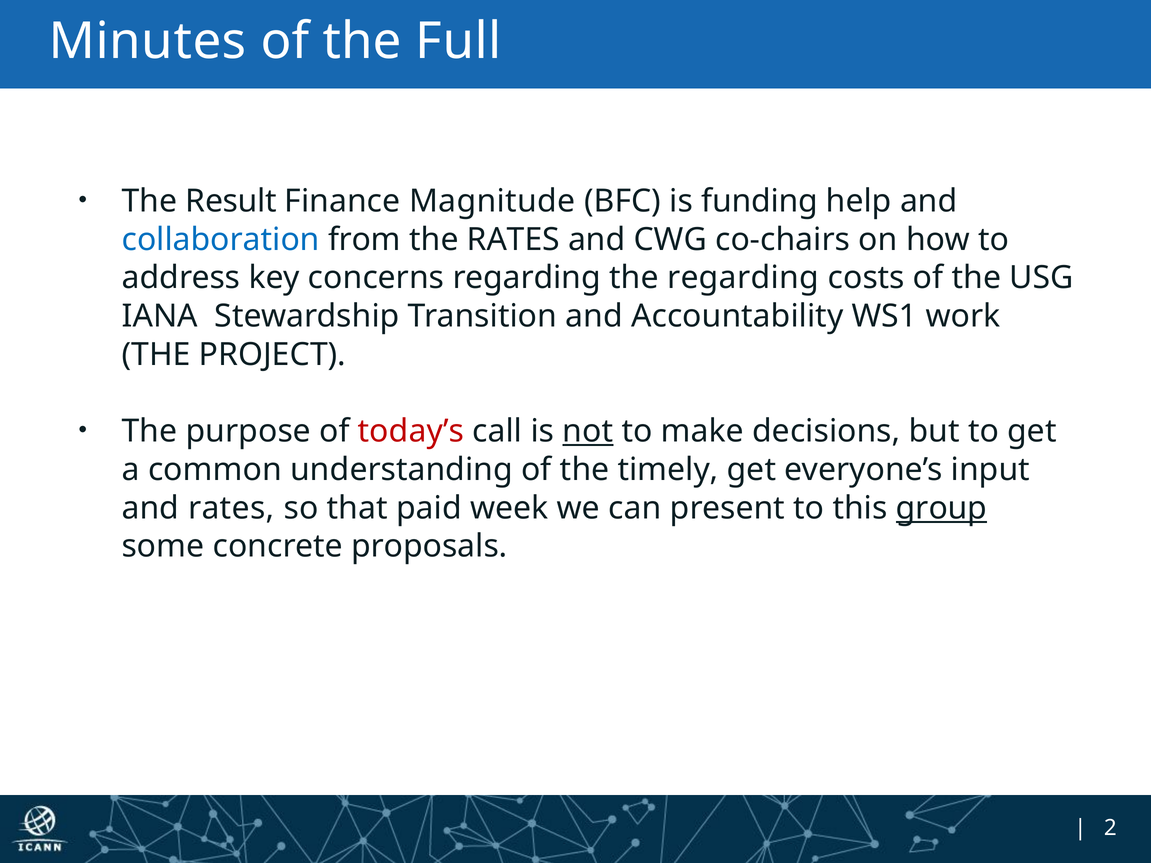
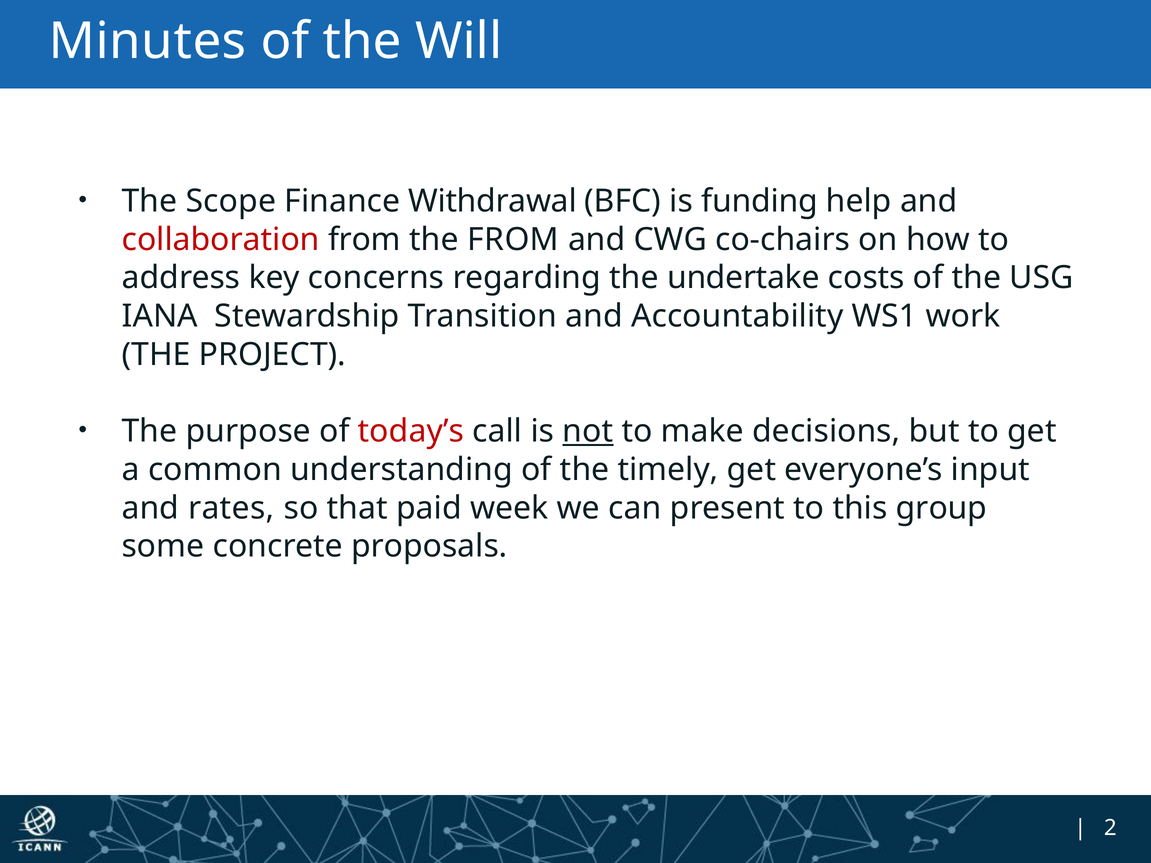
Full: Full -> Will
Result: Result -> Scope
Magnitude: Magnitude -> Withdrawal
collaboration colour: blue -> red
the RATES: RATES -> FROM
the regarding: regarding -> undertake
group underline: present -> none
